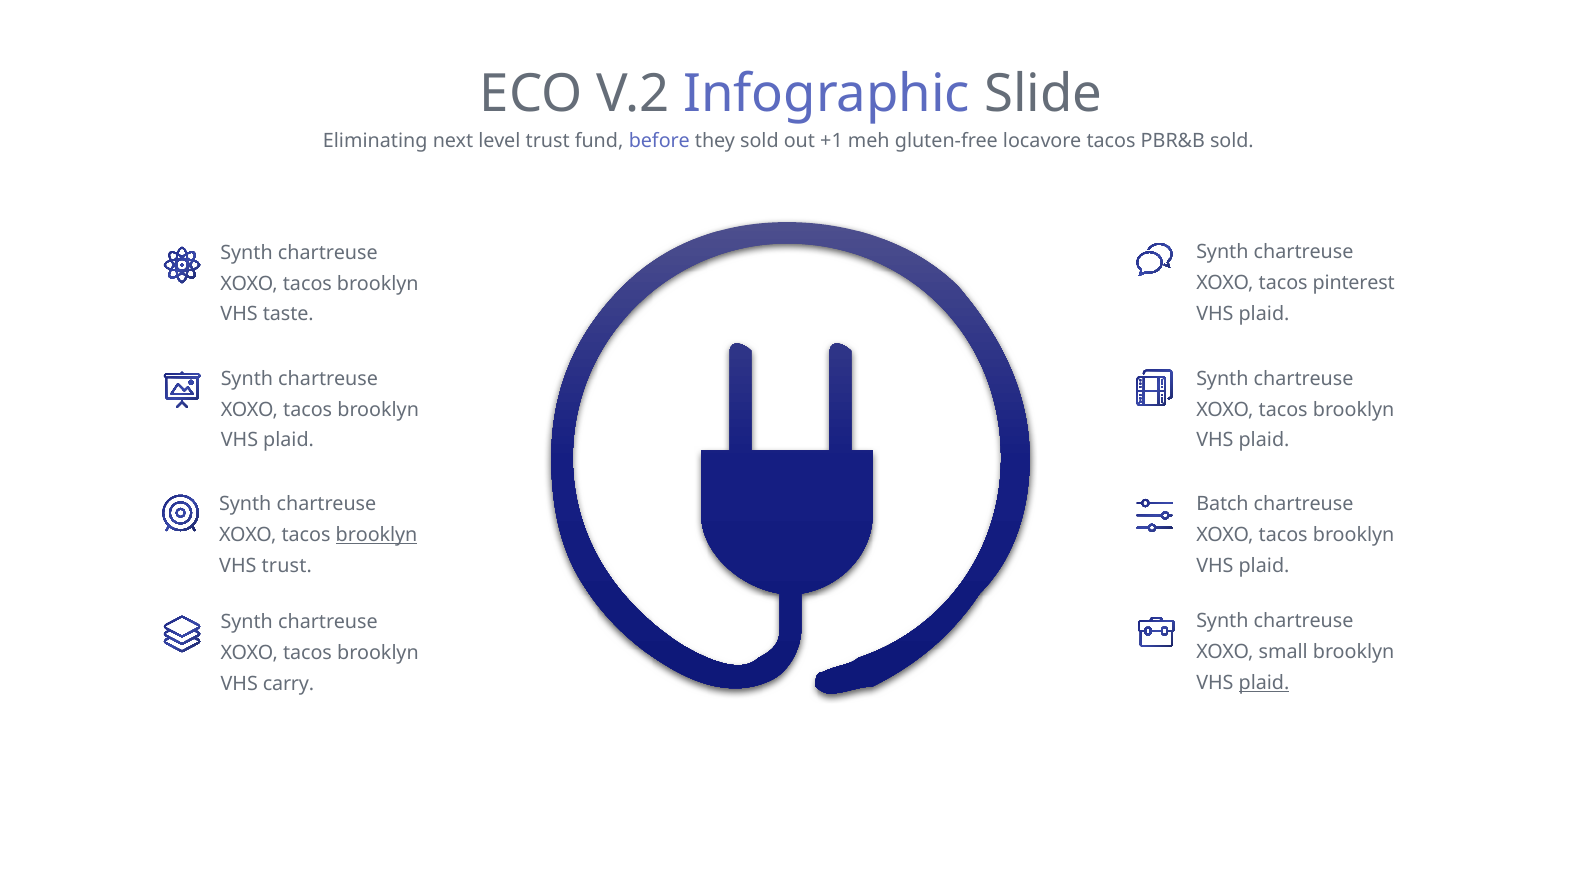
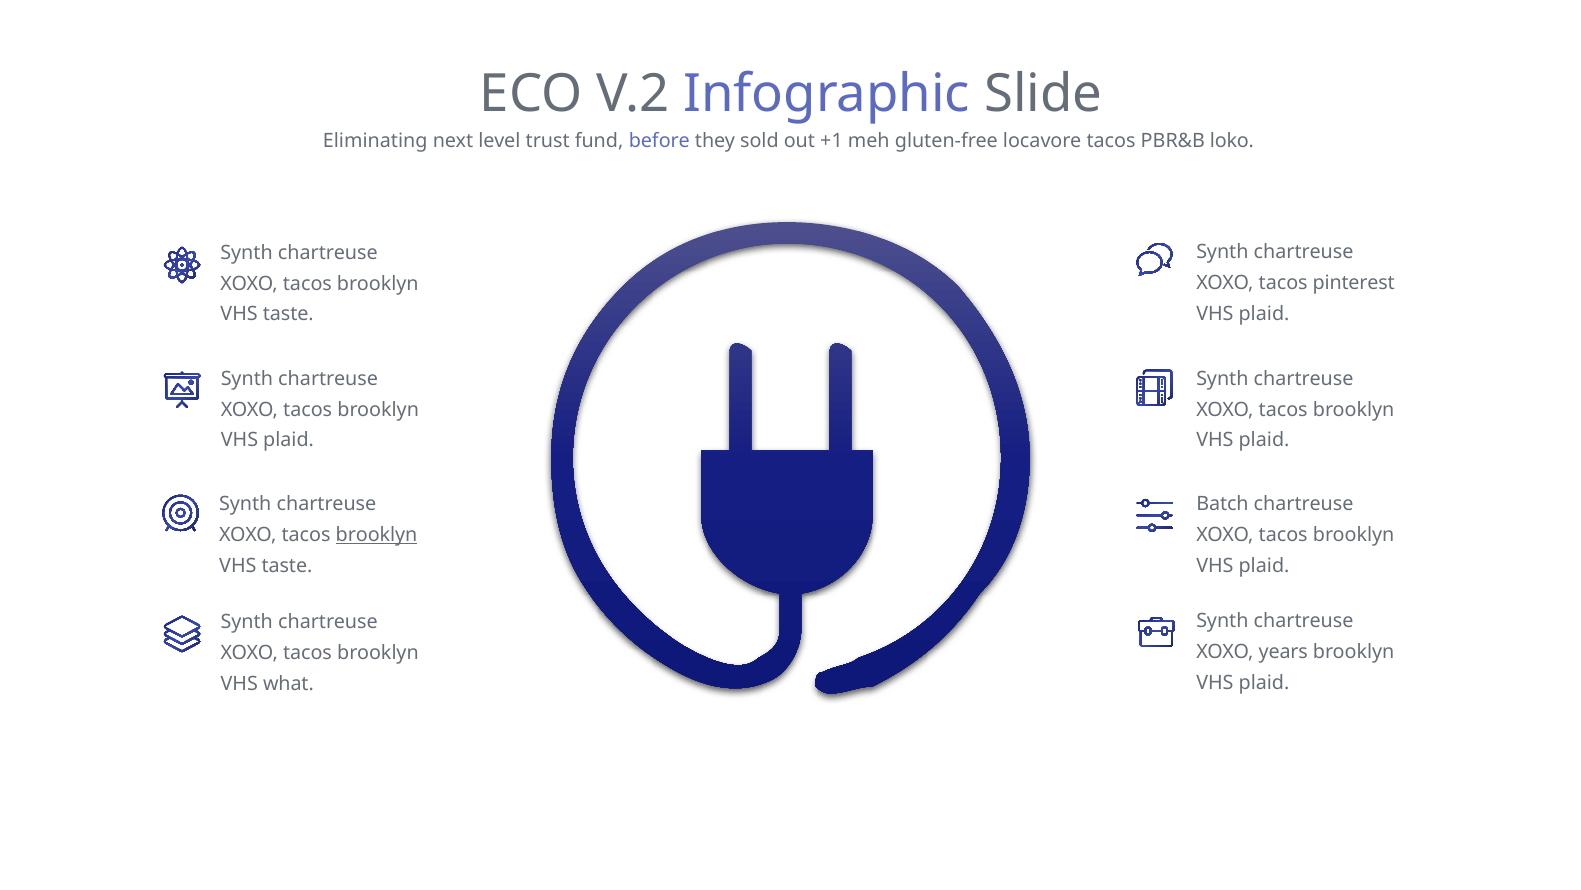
PBR&B sold: sold -> loko
trust at (287, 566): trust -> taste
small: small -> years
plaid at (1264, 682) underline: present -> none
carry: carry -> what
